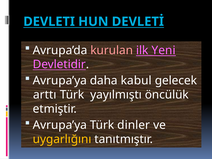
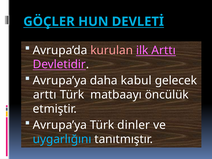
DEVLETI: DEVLETI -> GÖÇLER
ilk Yeni: Yeni -> Arttı
yayılmıştı: yayılmıştı -> matbaayı
uygarlığını colour: yellow -> light blue
